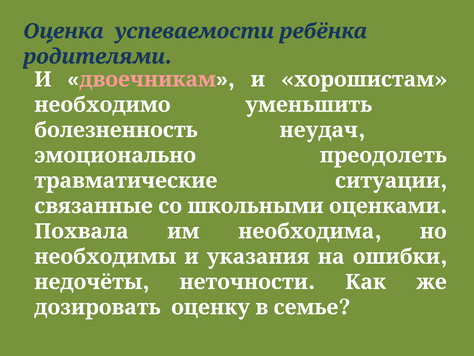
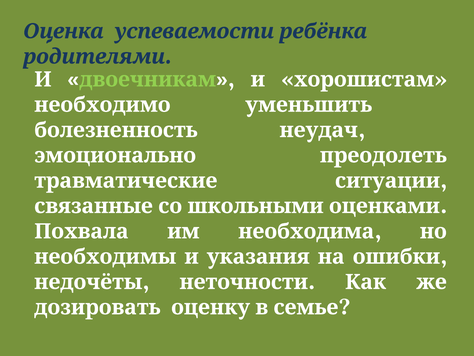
двоечникам colour: pink -> light green
